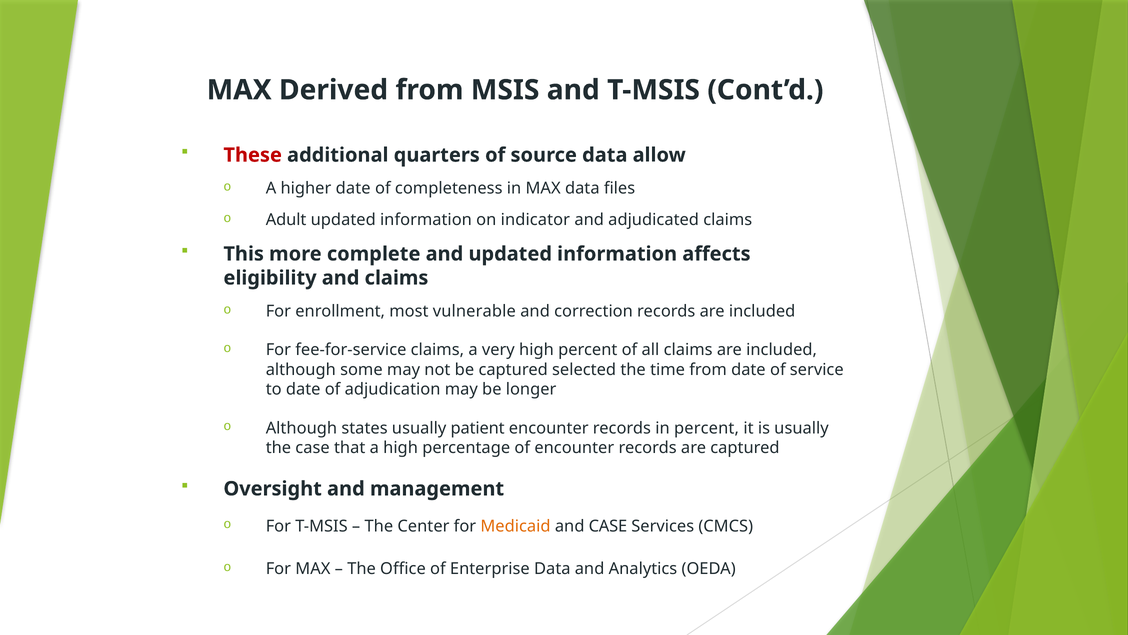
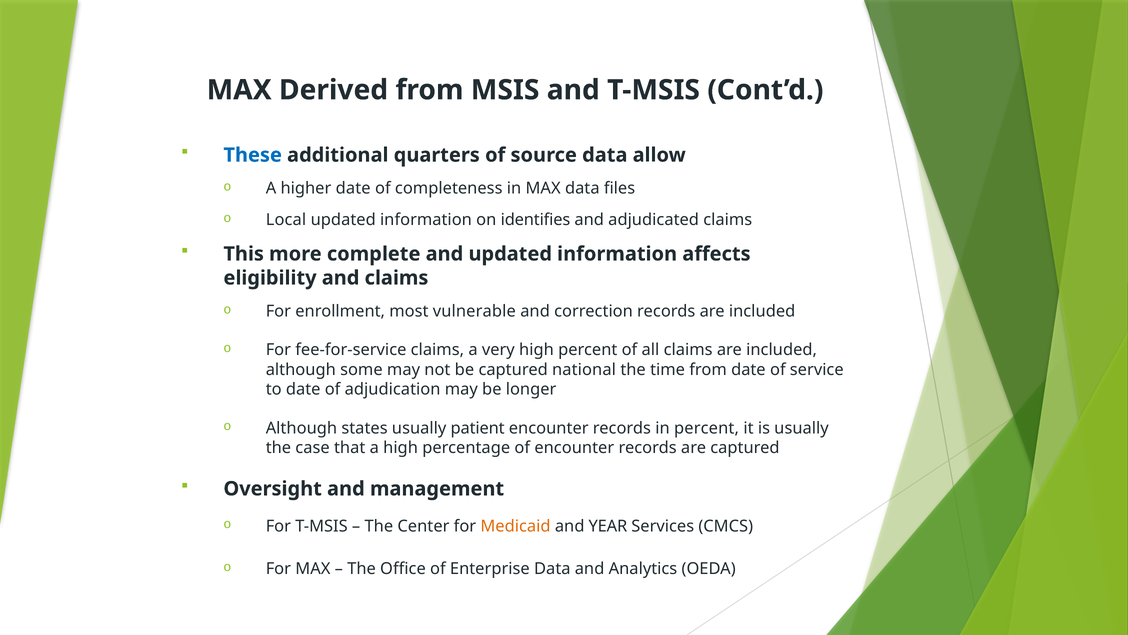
These colour: red -> blue
Adult: Adult -> Local
indicator: indicator -> identifies
selected: selected -> national
and CASE: CASE -> YEAR
